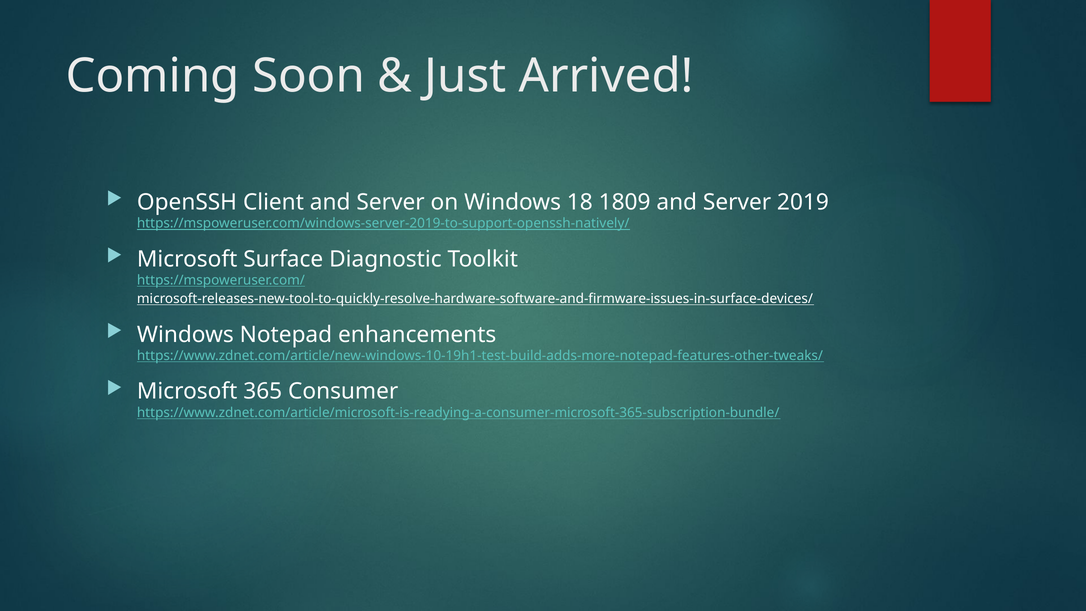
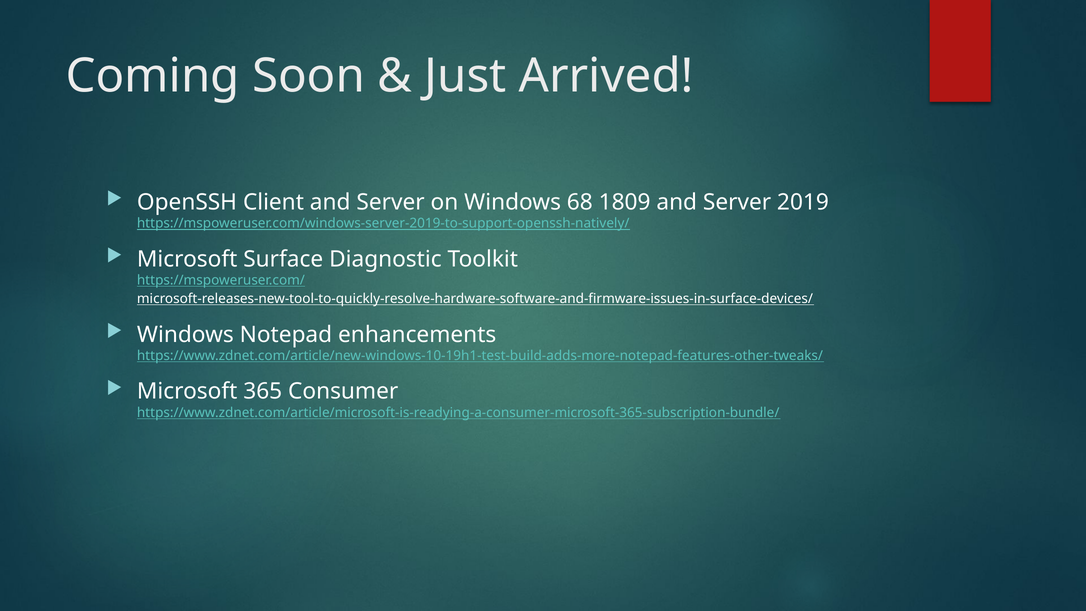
18: 18 -> 68
